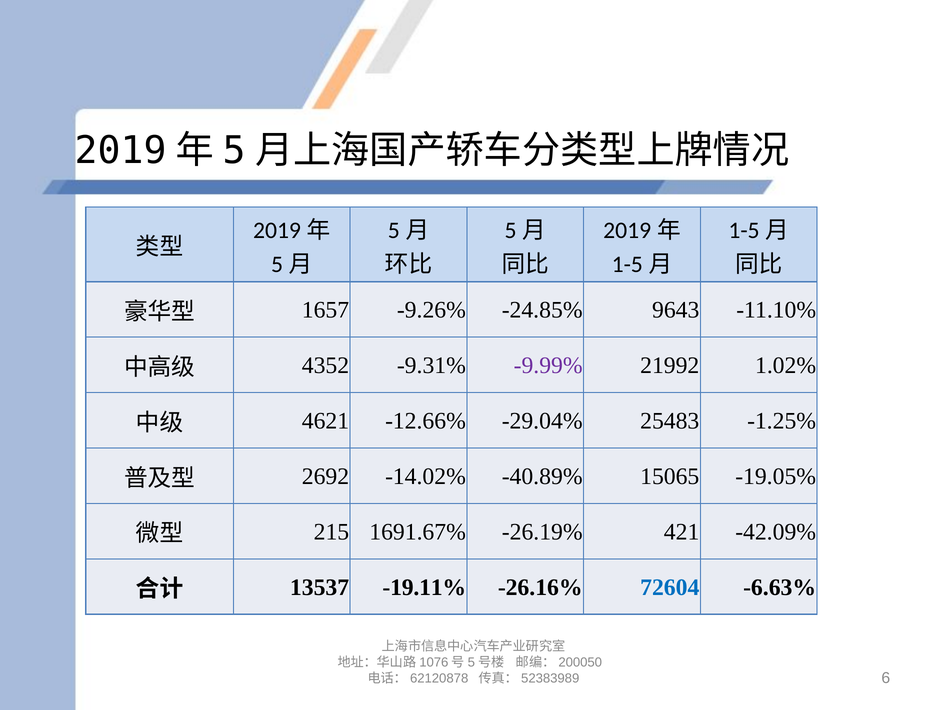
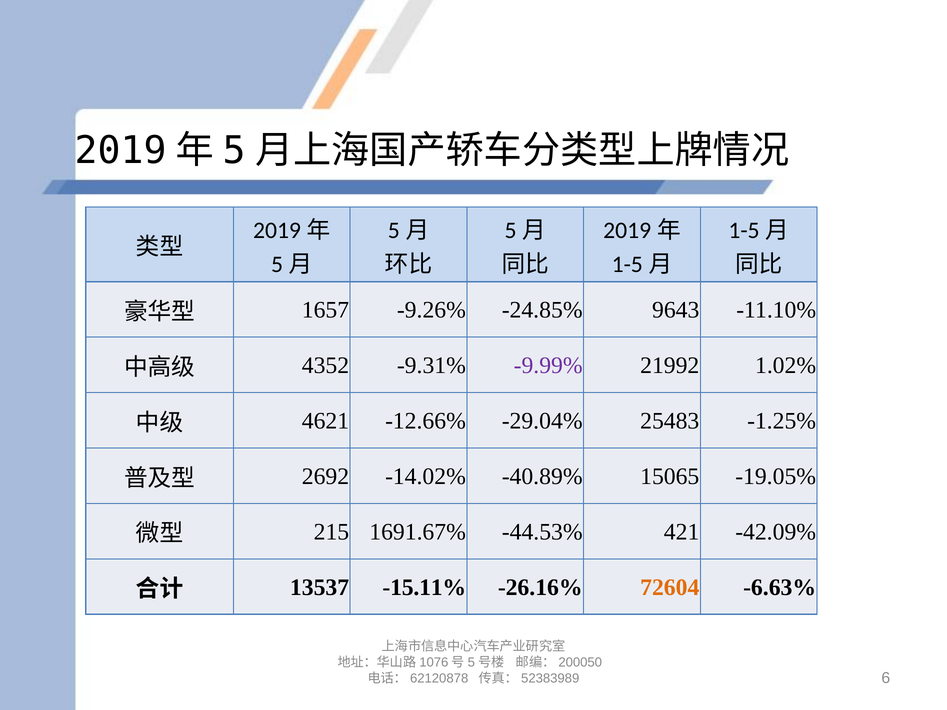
-26.19%: -26.19% -> -44.53%
-19.11%: -19.11% -> -15.11%
72604 colour: blue -> orange
